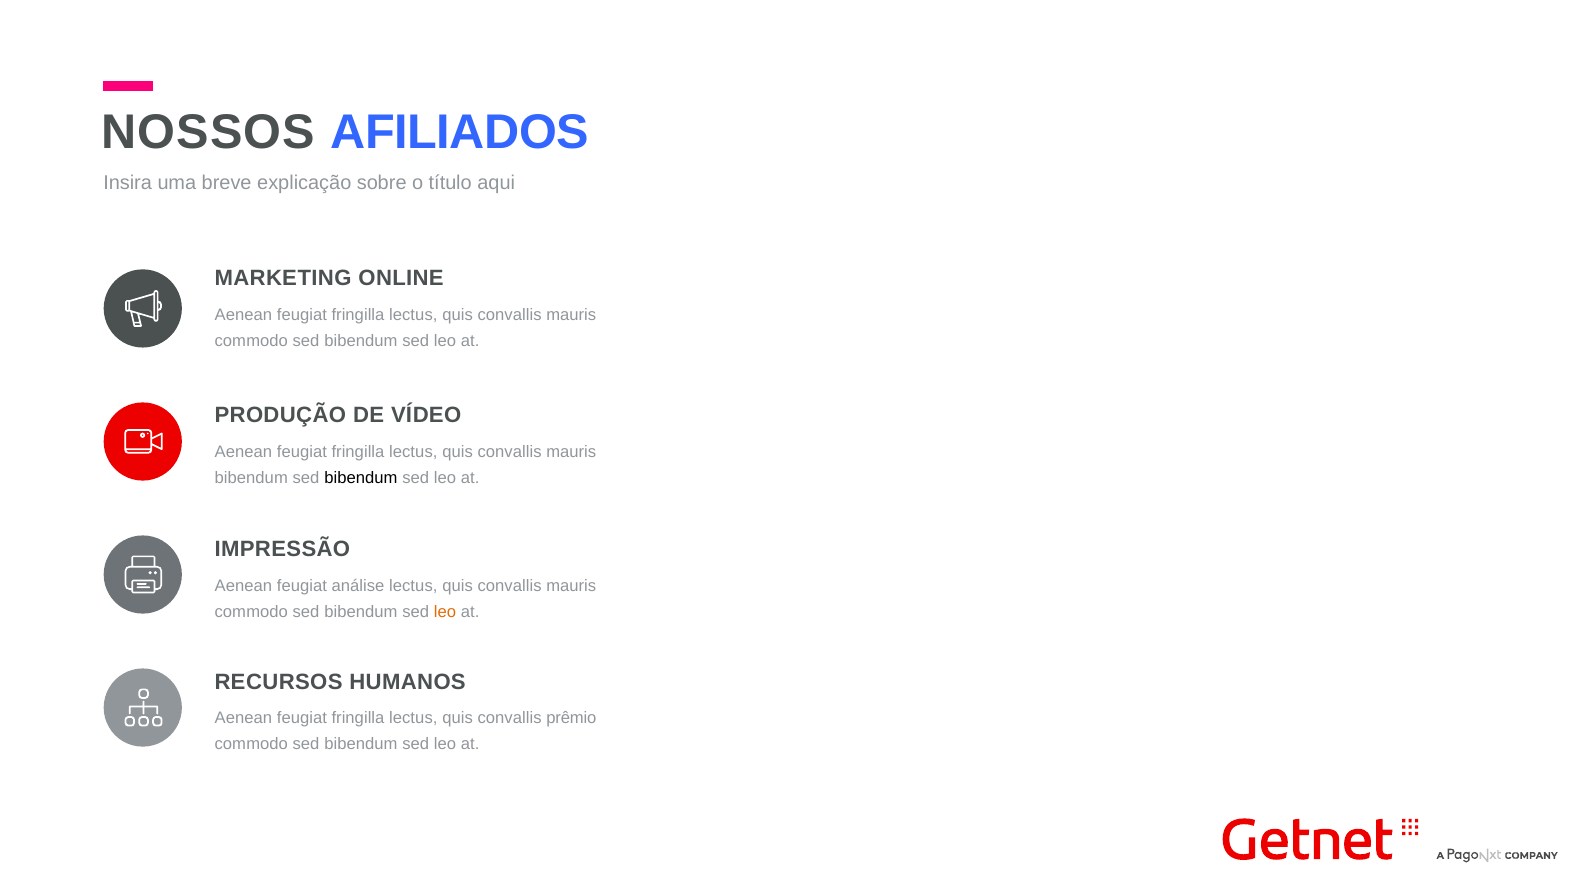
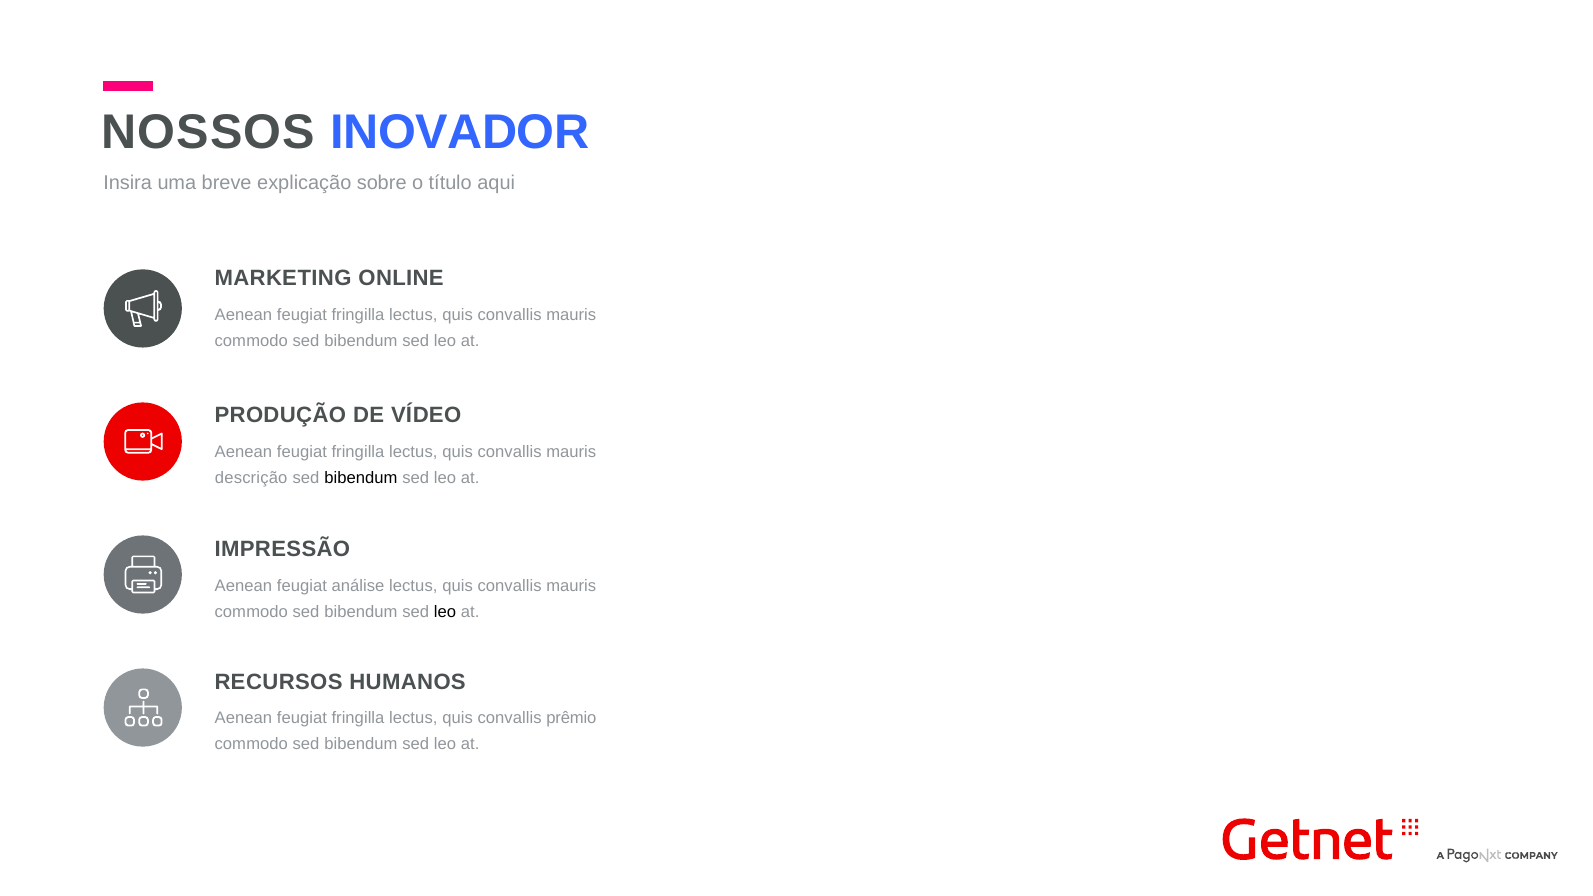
AFILIADOS: AFILIADOS -> INOVADOR
bibendum at (251, 478): bibendum -> descrição
leo at (445, 612) colour: orange -> black
